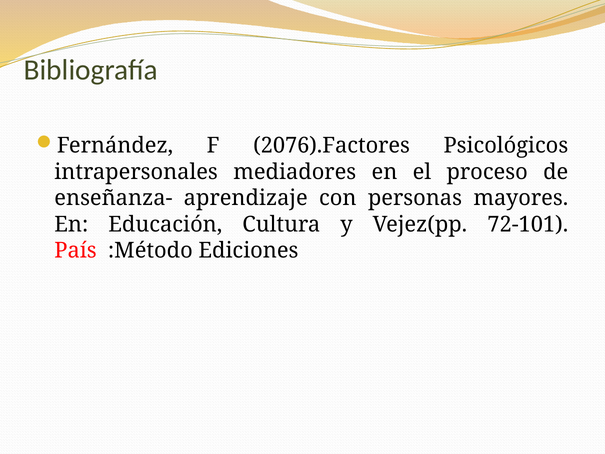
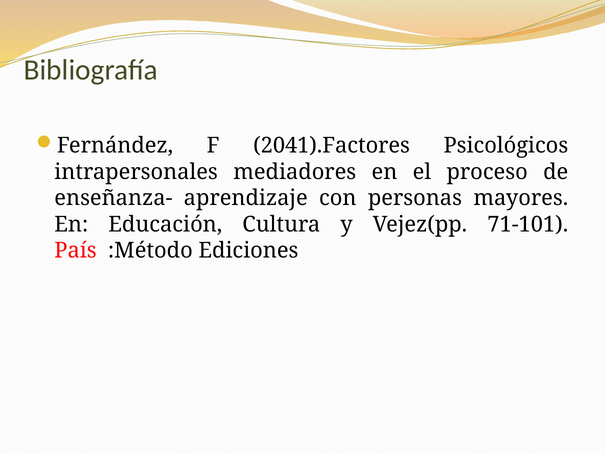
2076).Factores: 2076).Factores -> 2041).Factores
72-101: 72-101 -> 71-101
